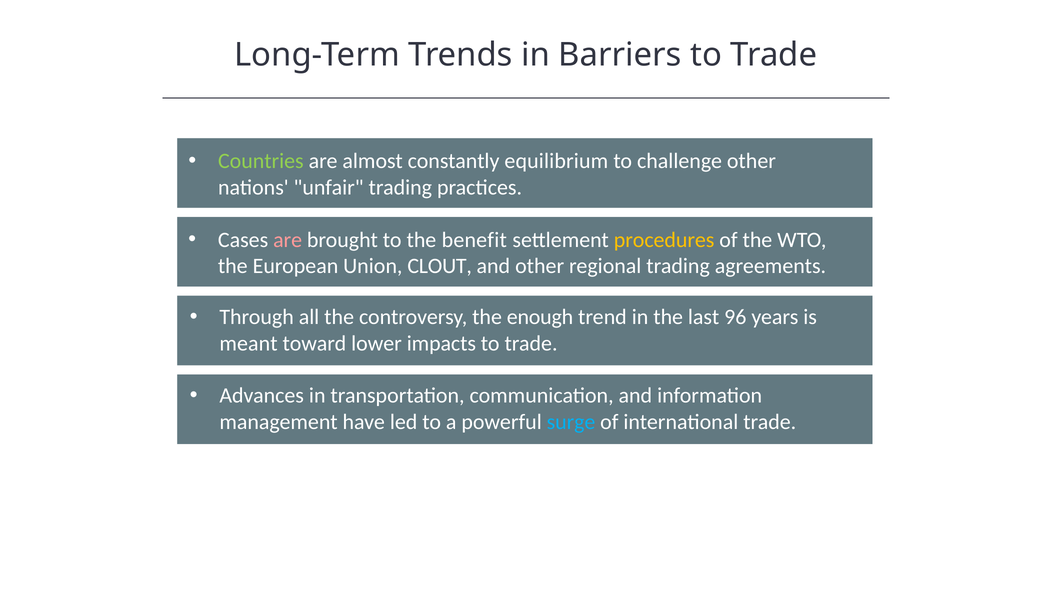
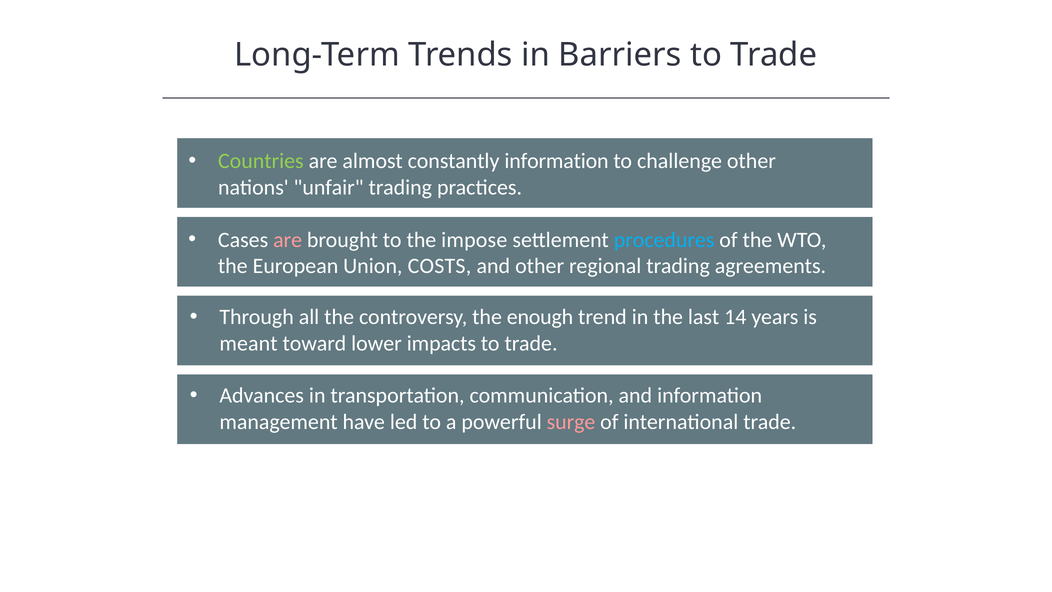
constantly equilibrium: equilibrium -> information
benefit: benefit -> impose
procedures colour: yellow -> light blue
CLOUT: CLOUT -> COSTS
96: 96 -> 14
surge colour: light blue -> pink
